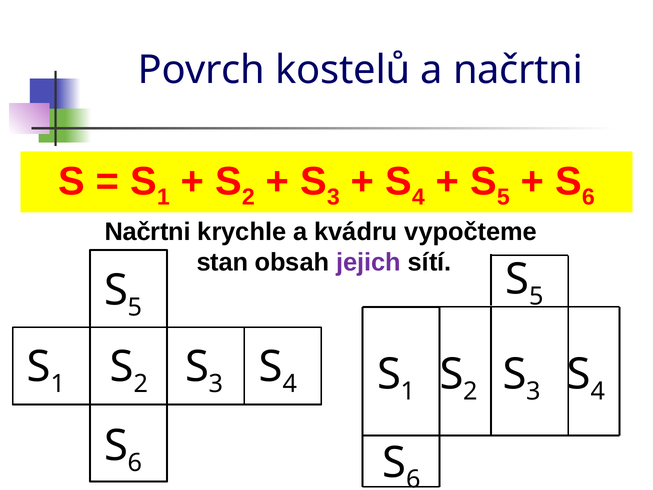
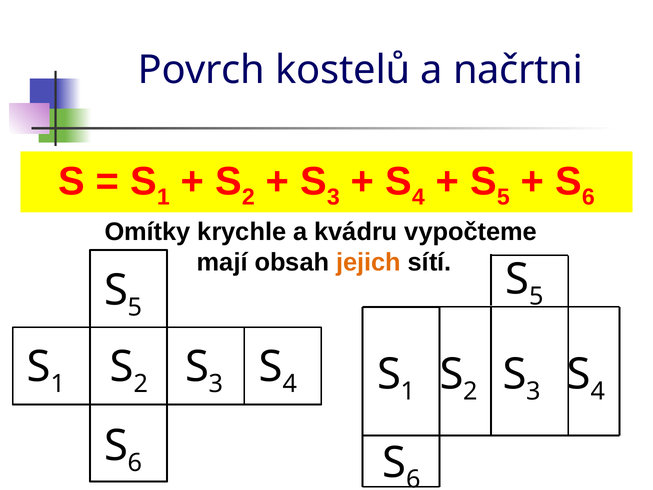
Načrtni at (148, 232): Načrtni -> Omítky
stan: stan -> mají
jejich at (369, 262) colour: purple -> orange
